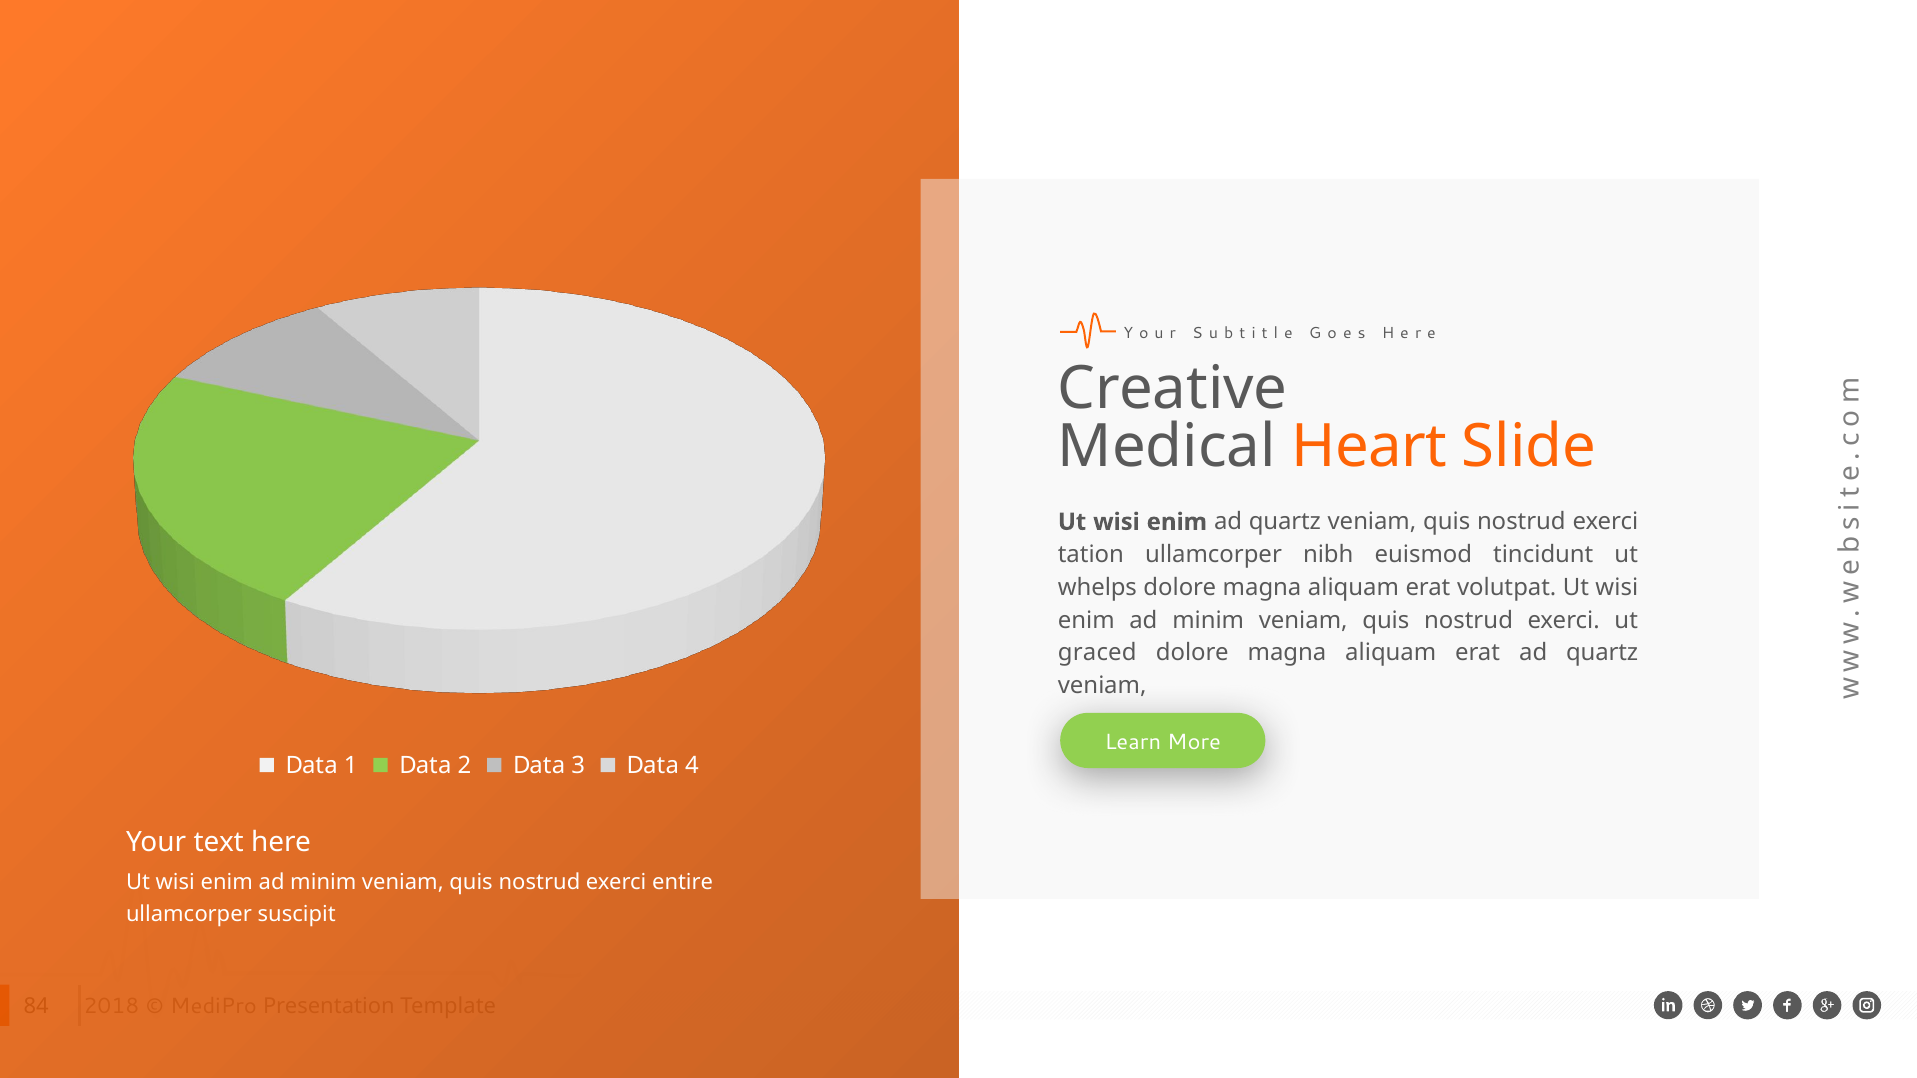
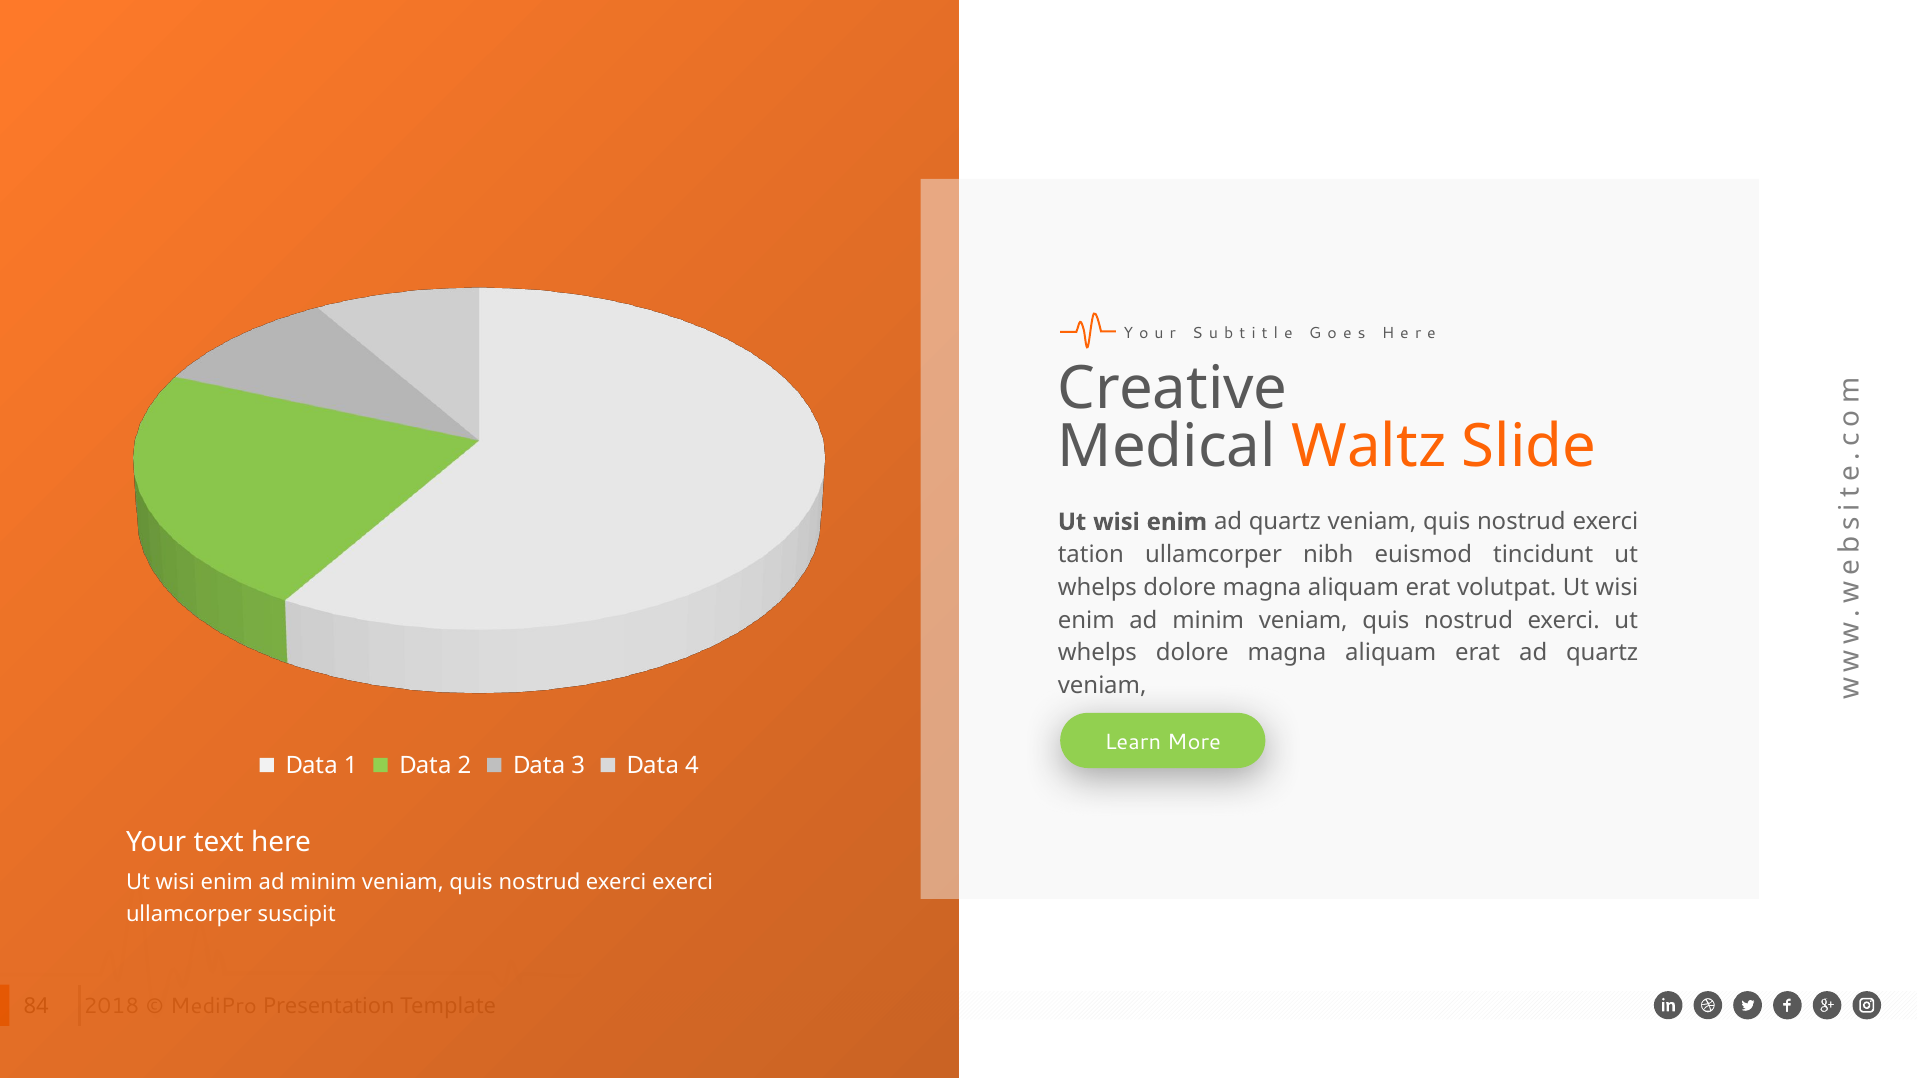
Heart: Heart -> Waltz
graced at (1097, 653): graced -> whelps
exerci entire: entire -> exerci
